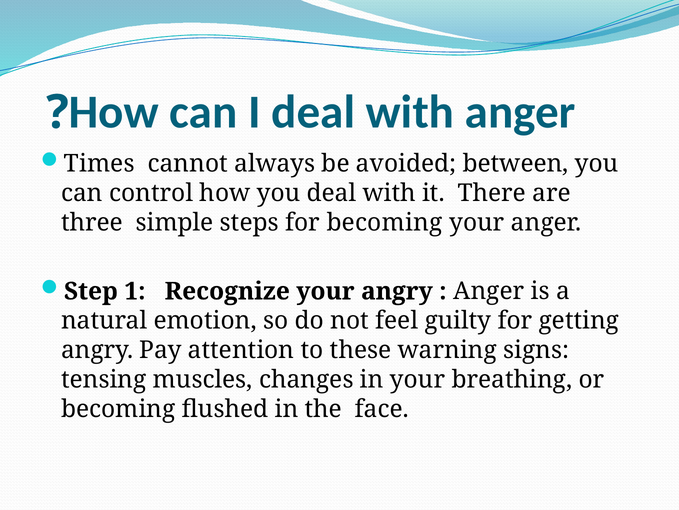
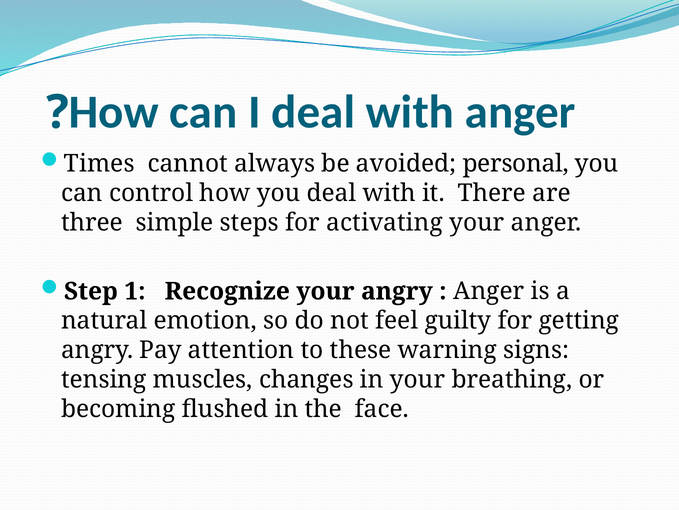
between: between -> personal
for becoming: becoming -> activating
